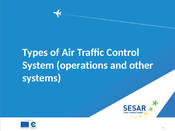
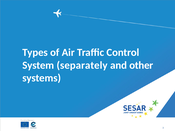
operations: operations -> separately
